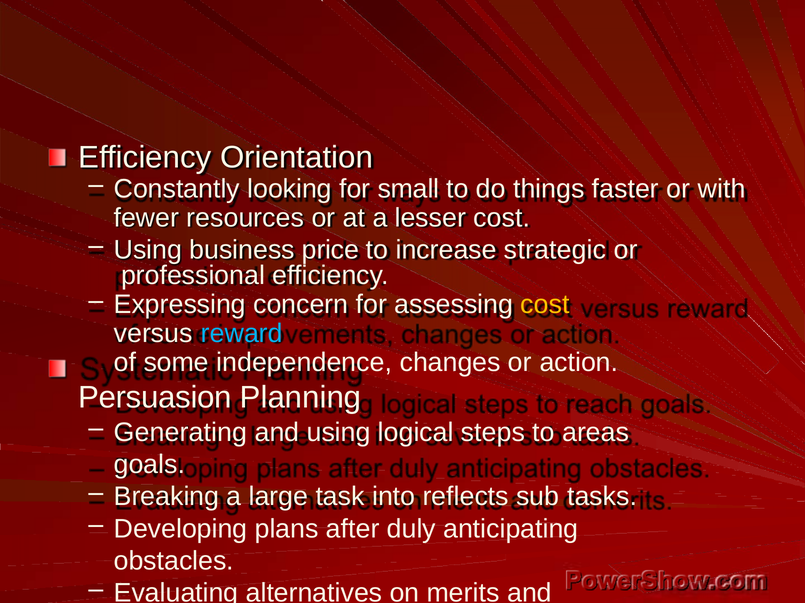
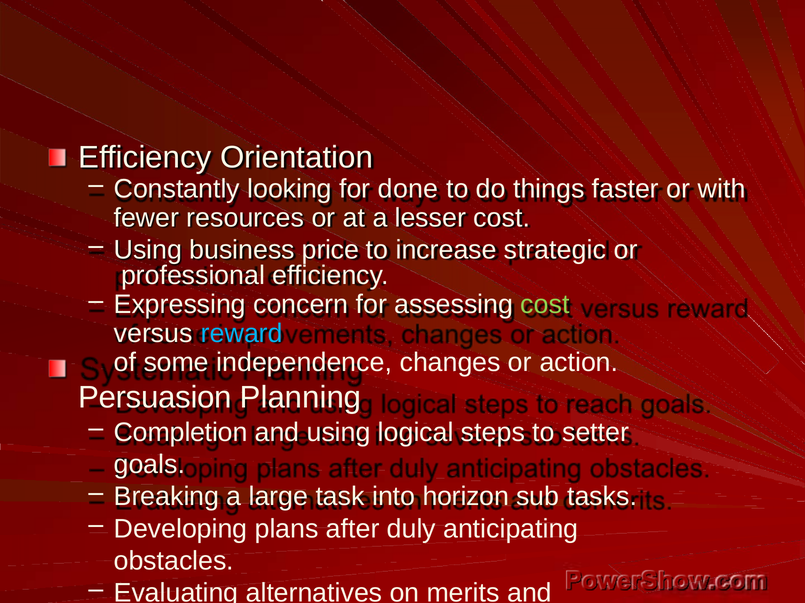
small: small -> done
cost at (545, 305) colour: yellow -> light green
Generating: Generating -> Completion
areas: areas -> setter
reflects: reflects -> horizon
